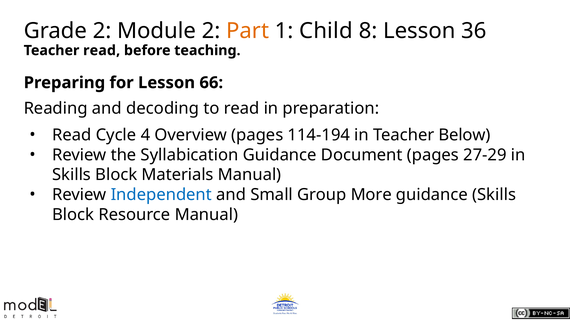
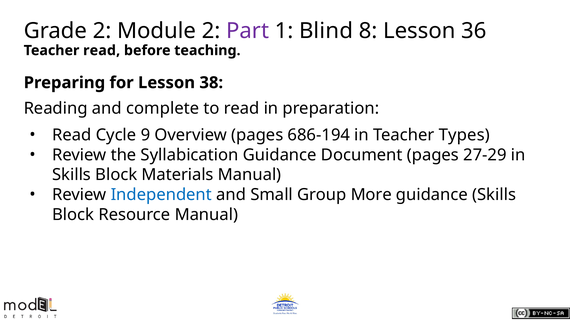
Part colour: orange -> purple
Child: Child -> Blind
66: 66 -> 38
decoding: decoding -> complete
4: 4 -> 9
114-194: 114-194 -> 686-194
Below: Below -> Types
